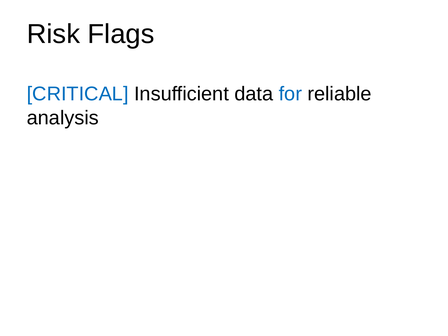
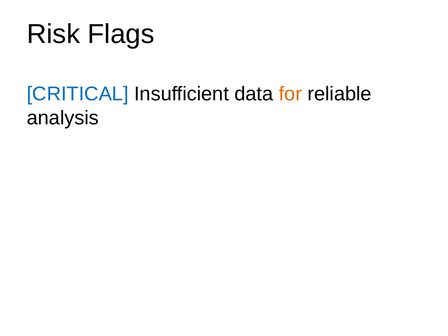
for colour: blue -> orange
